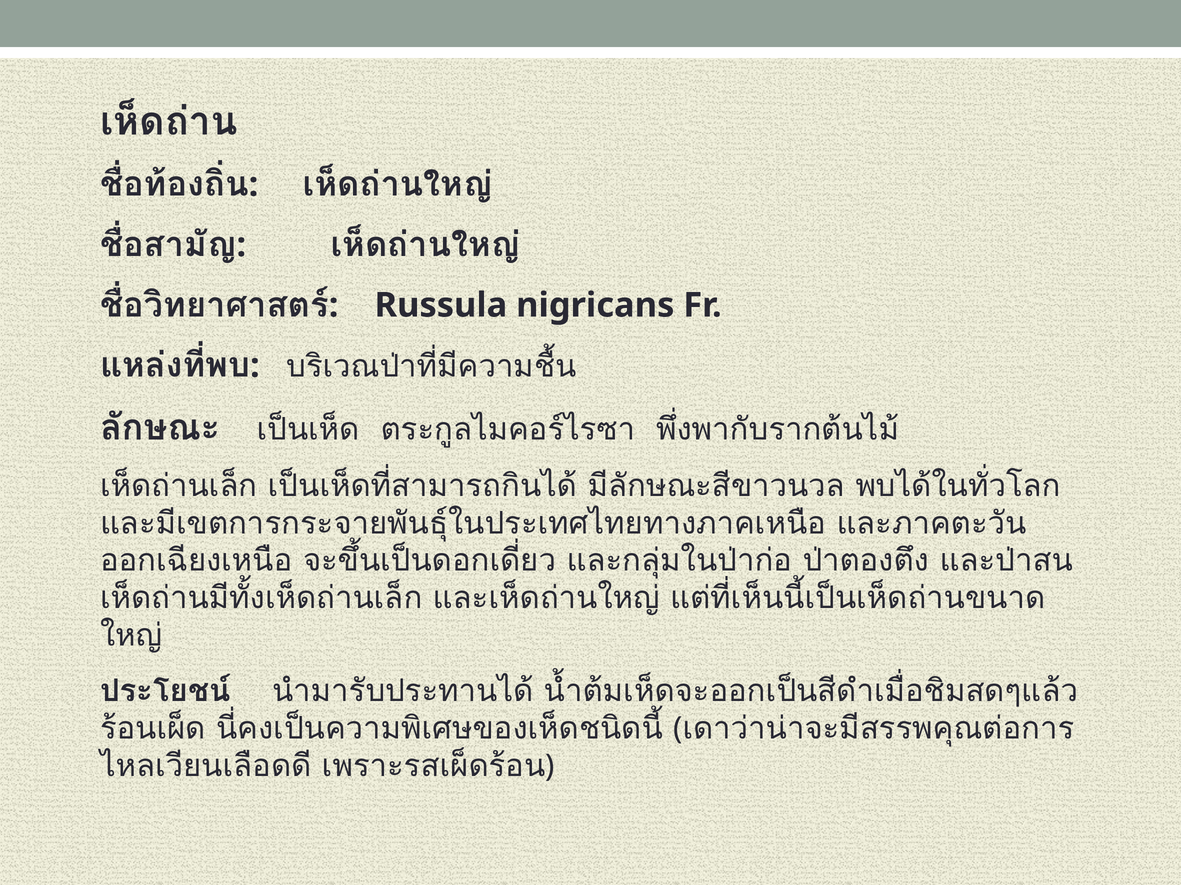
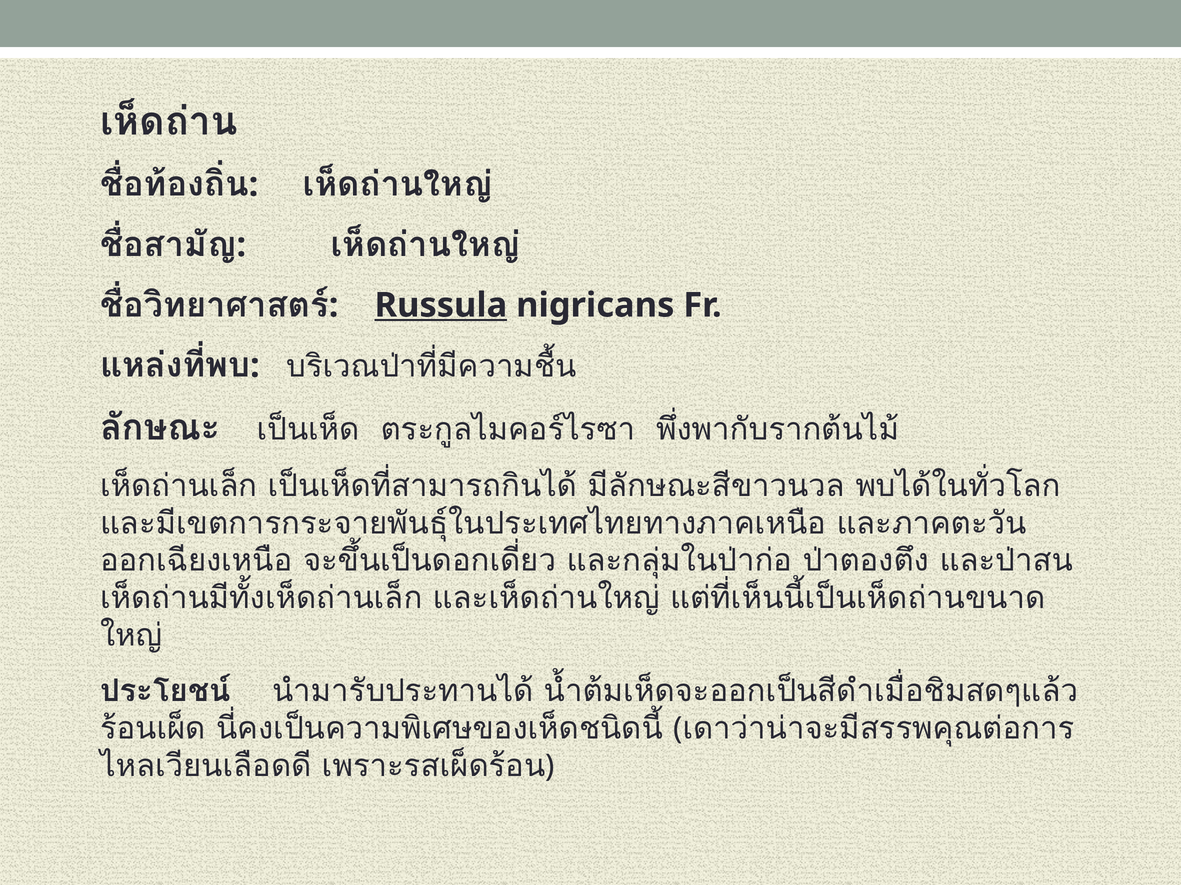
Russula underline: none -> present
